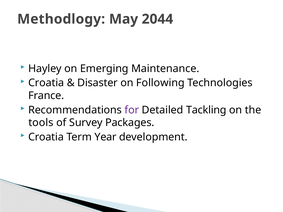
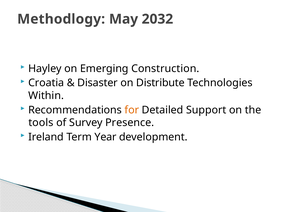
2044: 2044 -> 2032
Maintenance: Maintenance -> Construction
Following: Following -> Distribute
France: France -> Within
for colour: purple -> orange
Tackling: Tackling -> Support
Packages: Packages -> Presence
Croatia at (46, 137): Croatia -> Ireland
